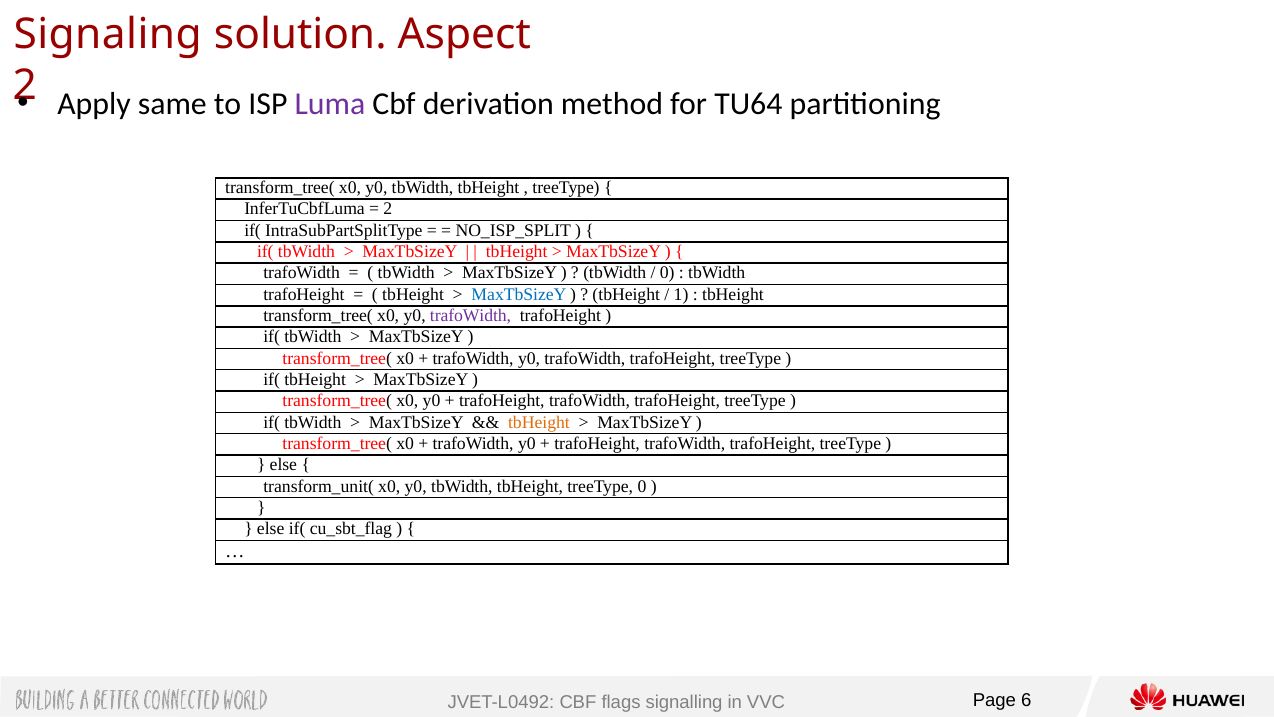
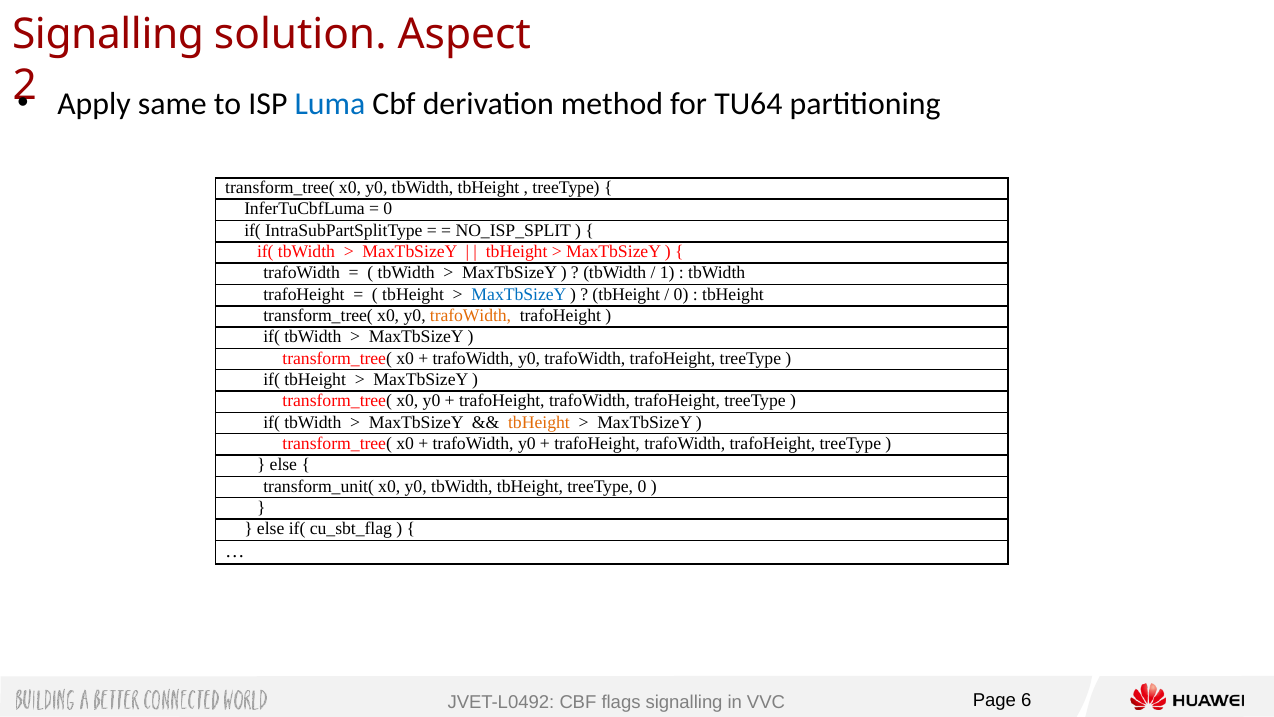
Signaling at (108, 35): Signaling -> Signalling
Luma colour: purple -> blue
2 at (388, 209): 2 -> 0
0 at (667, 273): 0 -> 1
1 at (681, 294): 1 -> 0
trafoWidth at (470, 315) colour: purple -> orange
